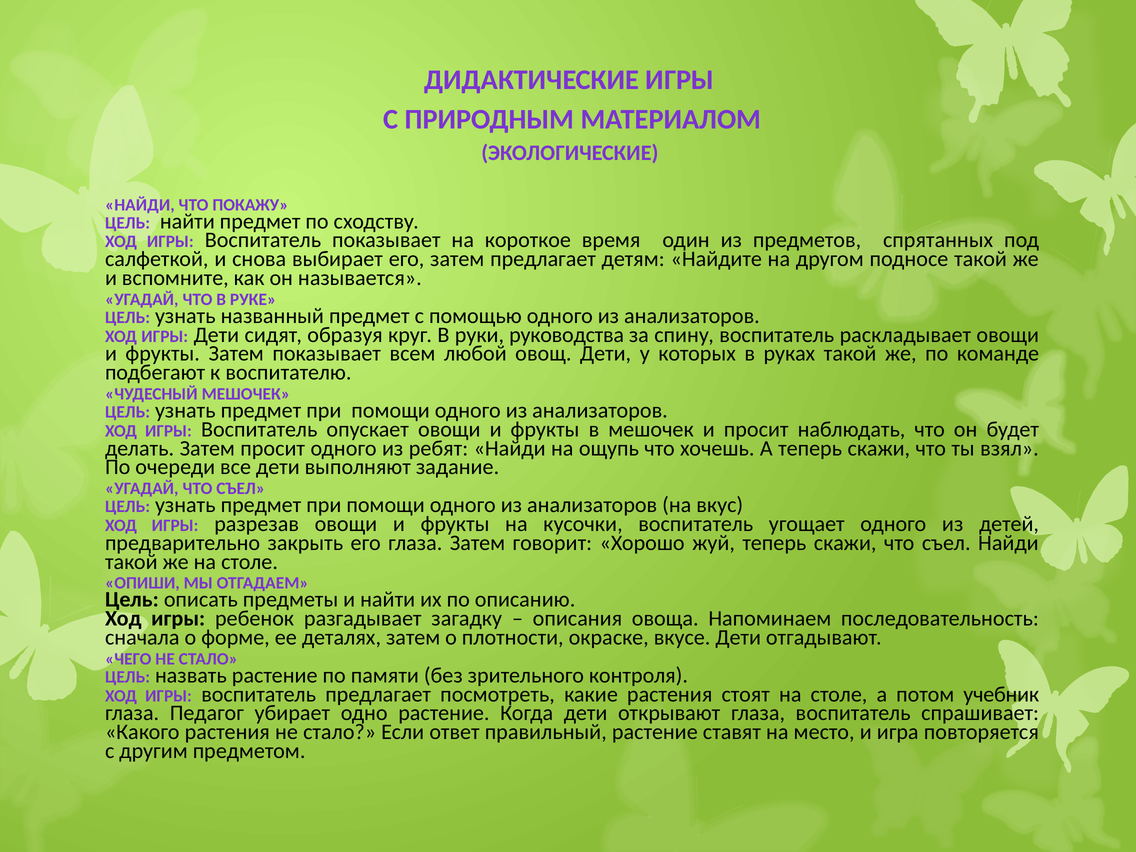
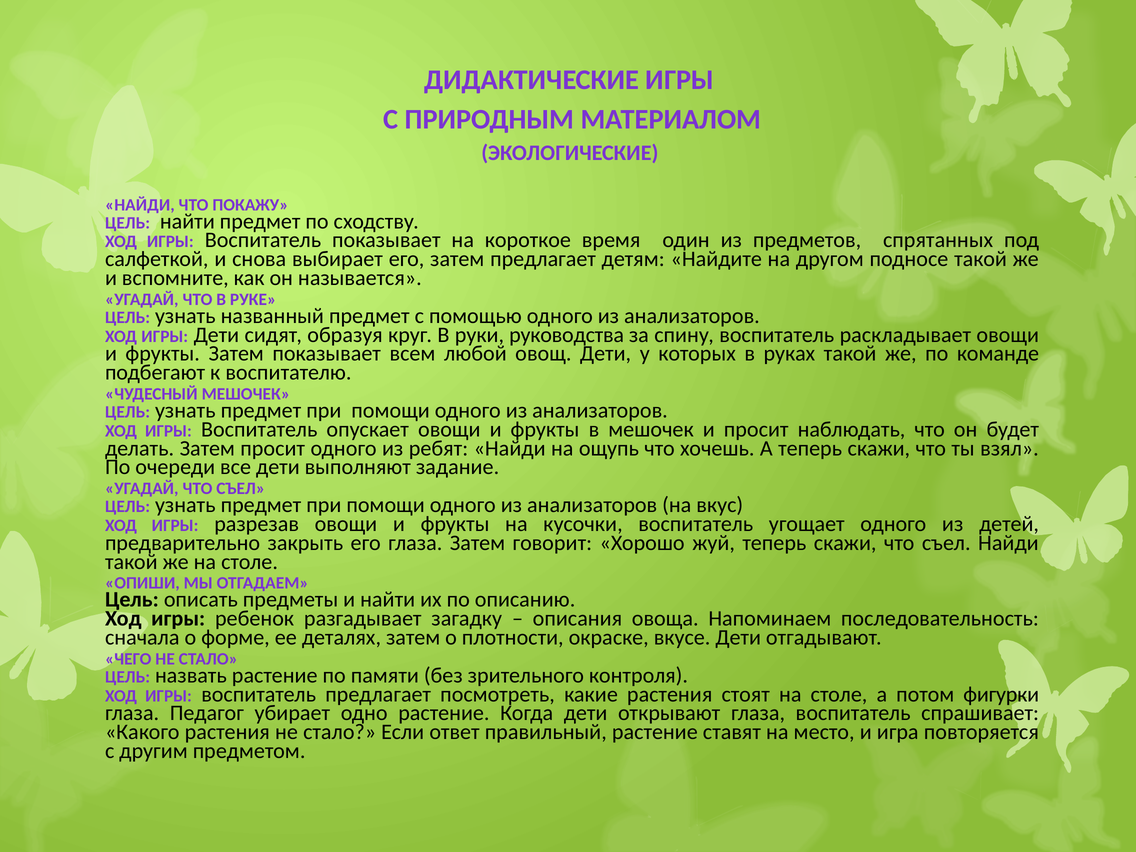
учебник: учебник -> фигурки
